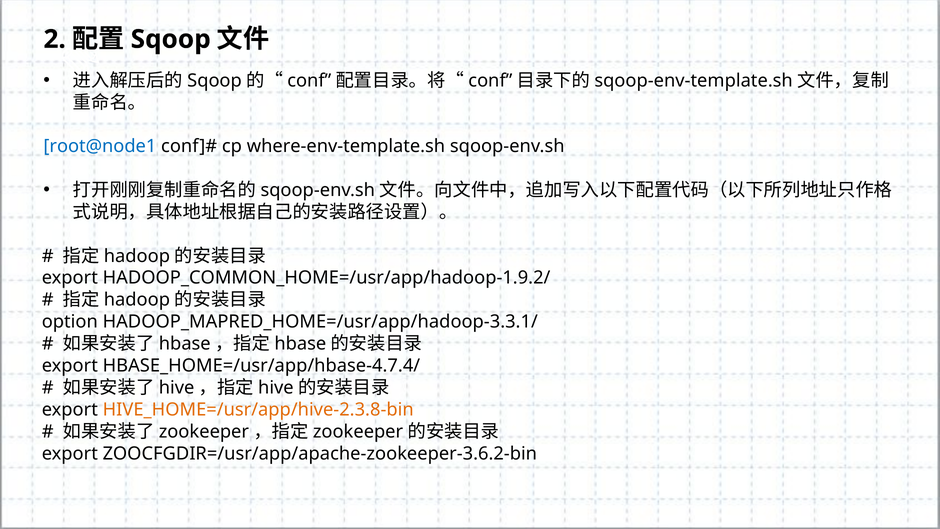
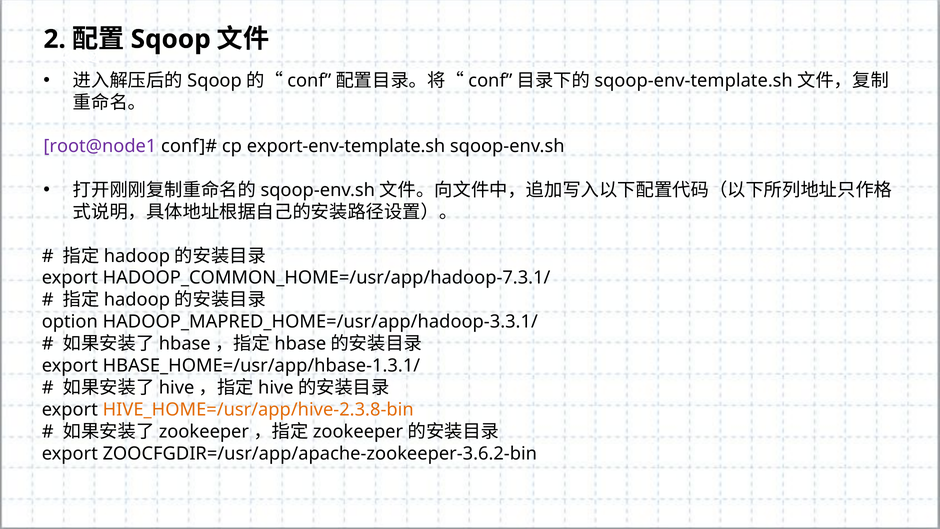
root@node1 colour: blue -> purple
where-env-template.sh: where-env-template.sh -> export-env-template.sh
HADOOP_COMMON_HOME=/usr/app/hadoop-1.9.2/: HADOOP_COMMON_HOME=/usr/app/hadoop-1.9.2/ -> HADOOP_COMMON_HOME=/usr/app/hadoop-7.3.1/
HBASE_HOME=/usr/app/hbase-4.7.4/: HBASE_HOME=/usr/app/hbase-4.7.4/ -> HBASE_HOME=/usr/app/hbase-1.3.1/
